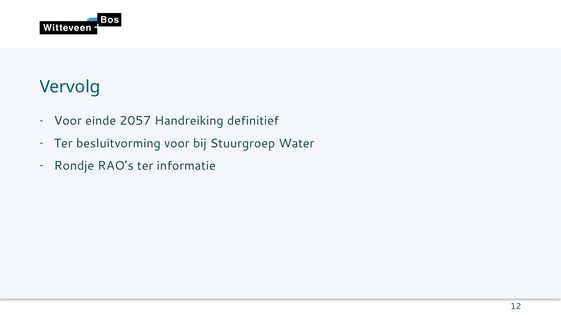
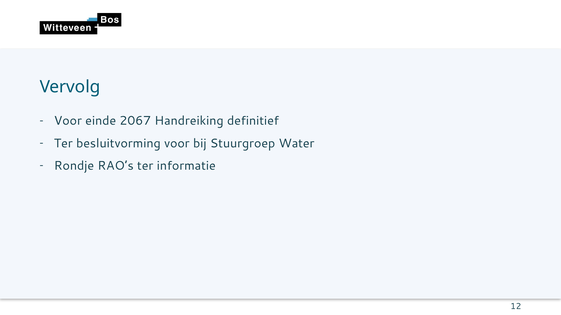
2057: 2057 -> 2067
